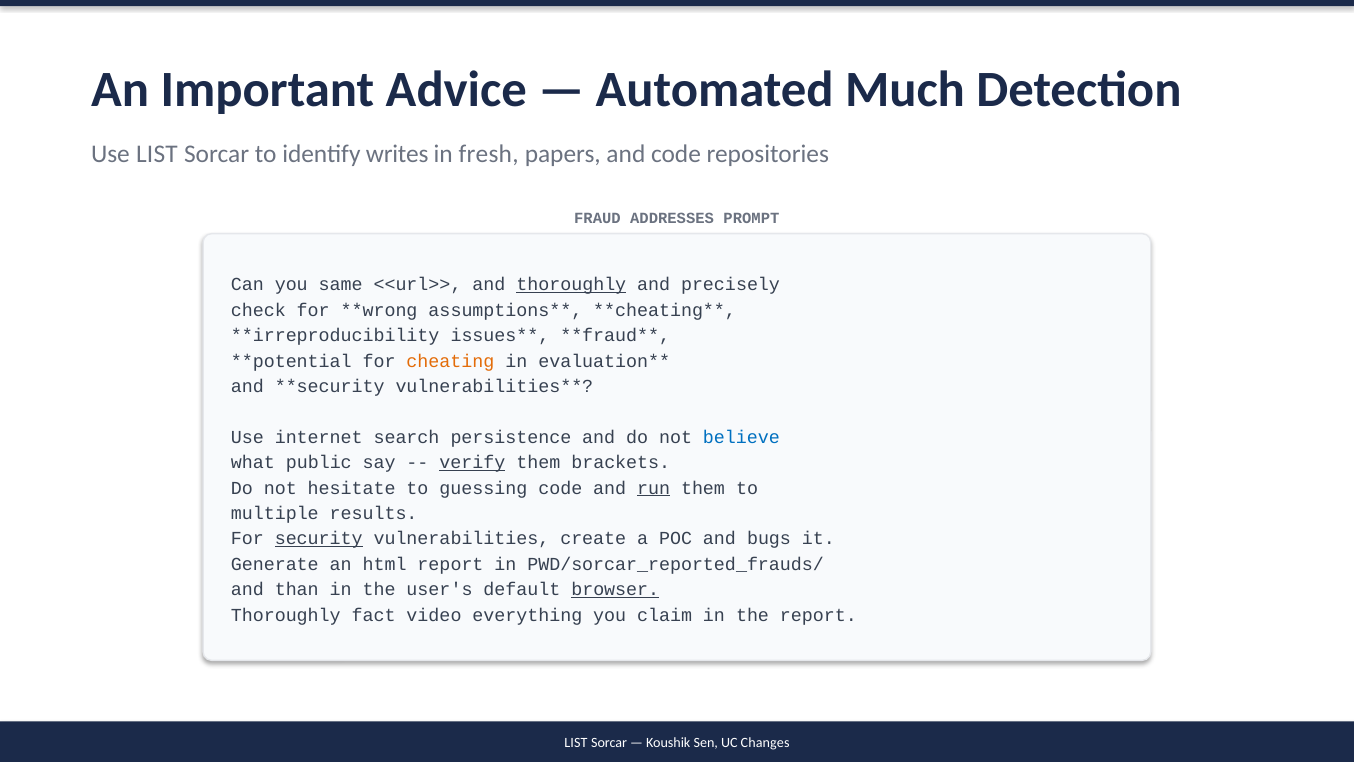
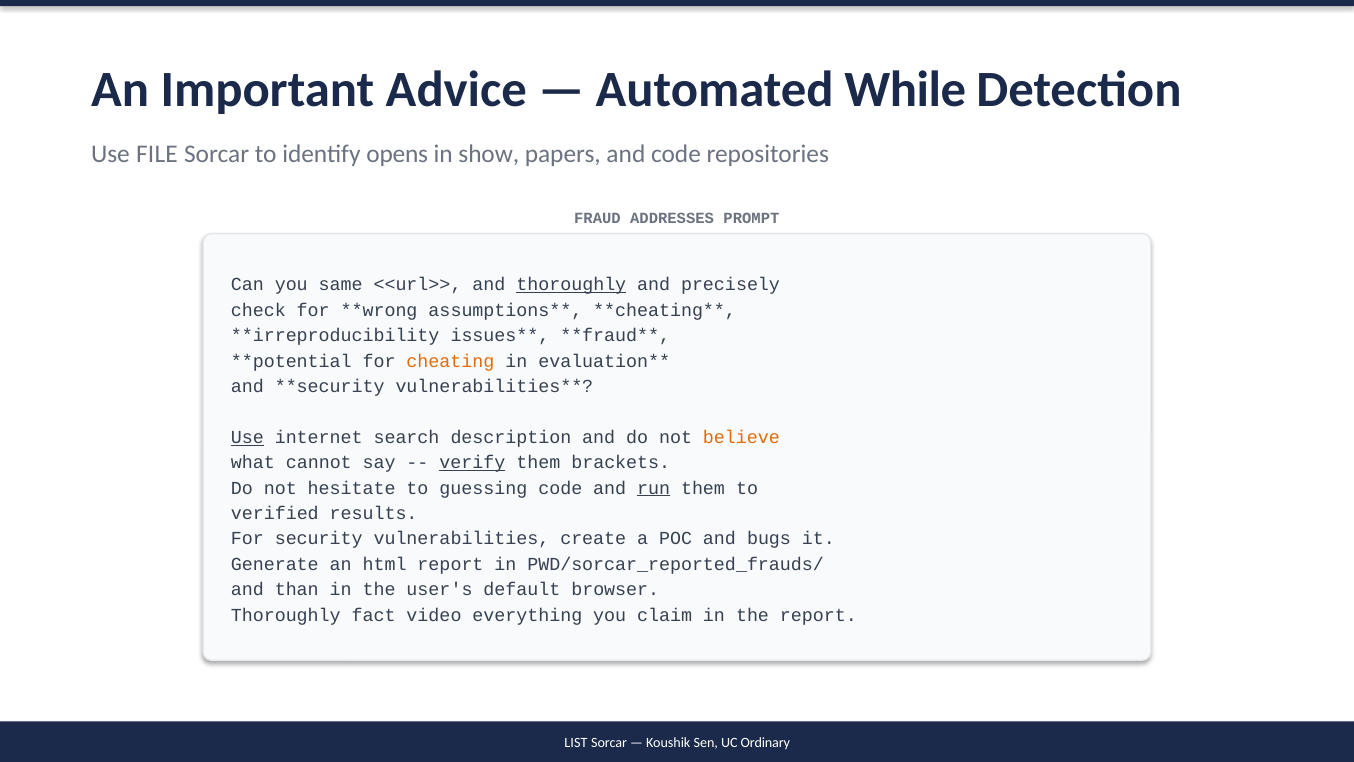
Much: Much -> While
Use LIST: LIST -> FILE
writes: writes -> opens
fresh: fresh -> show
Use at (247, 437) underline: none -> present
persistence: persistence -> description
believe colour: blue -> orange
public: public -> cannot
multiple: multiple -> verified
security underline: present -> none
browser underline: present -> none
Changes: Changes -> Ordinary
